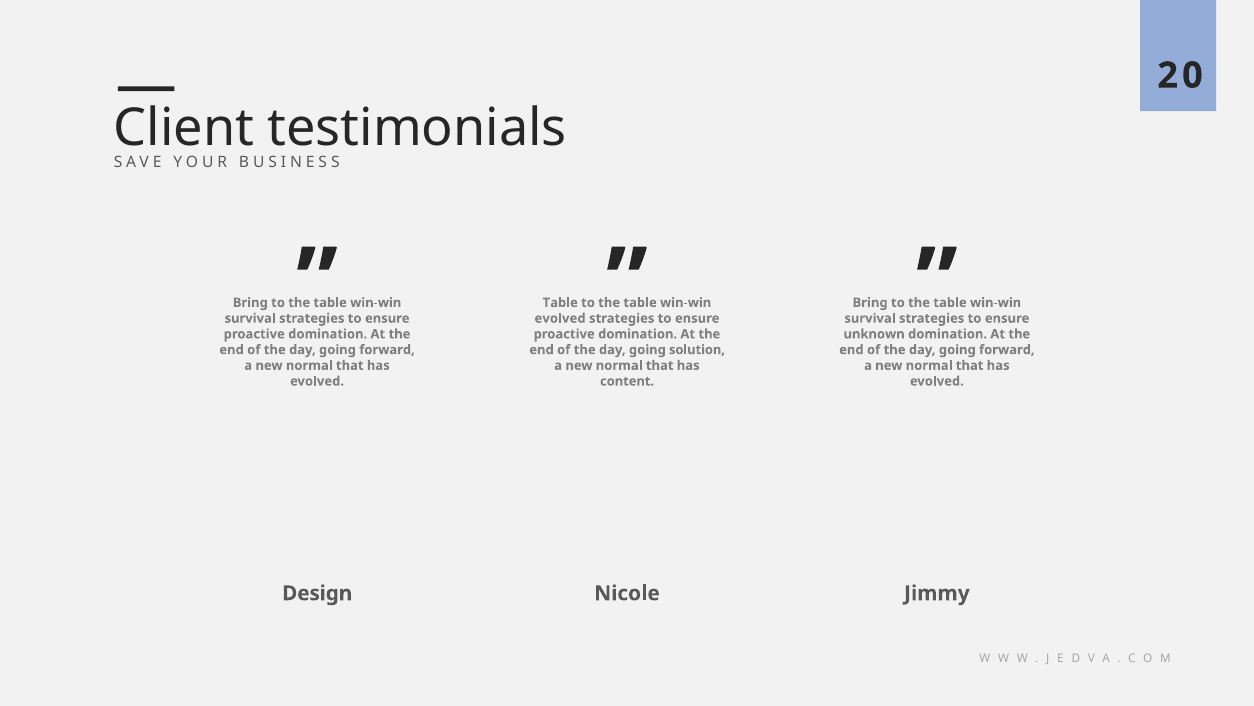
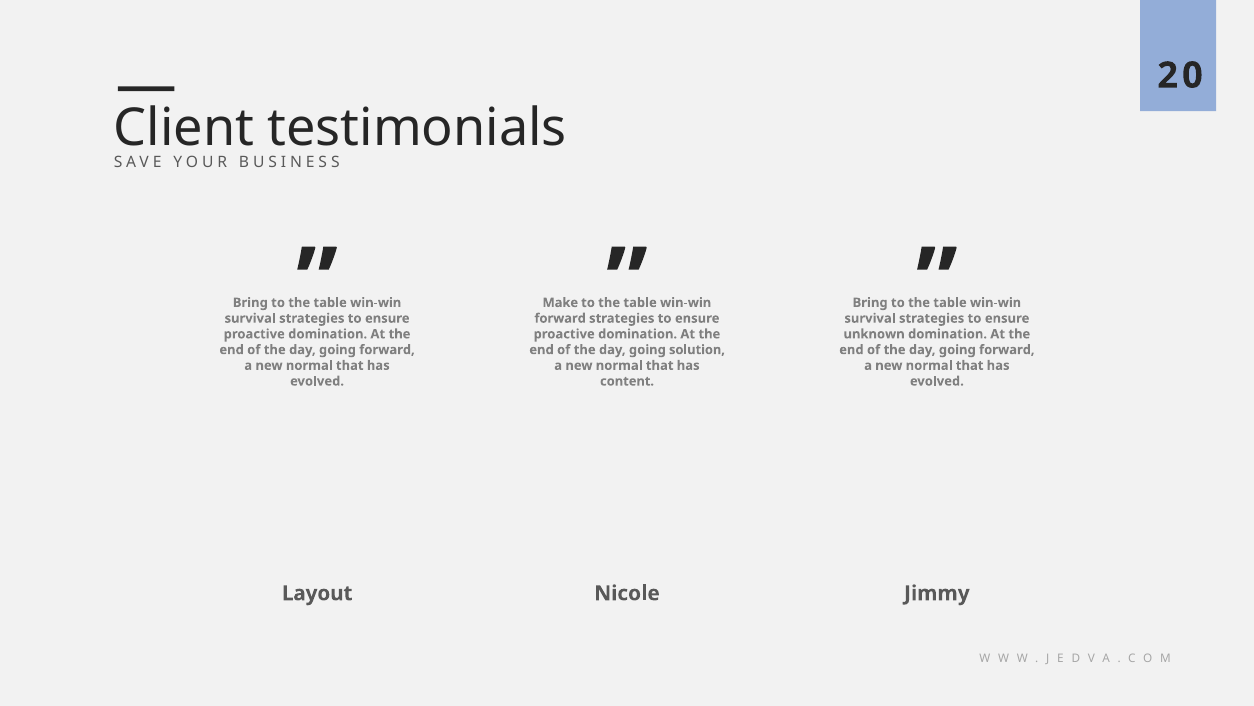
Table at (560, 302): Table -> Make
evolved at (560, 318): evolved -> forward
Design: Design -> Layout
